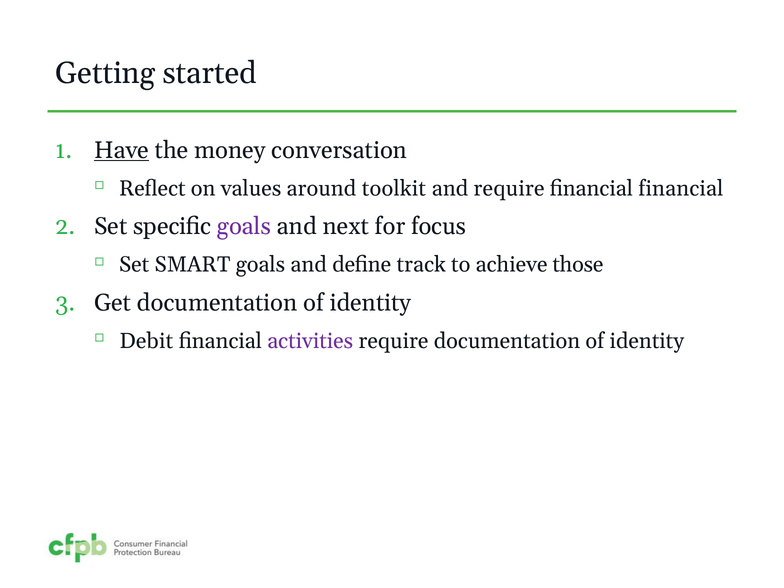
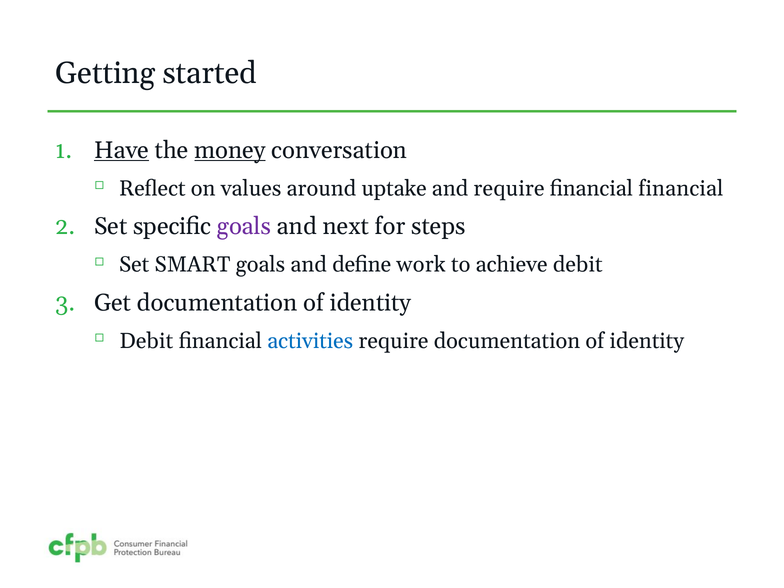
money underline: none -> present
toolkit: toolkit -> uptake
focus: focus -> steps
track: track -> work
achieve those: those -> debit
activities colour: purple -> blue
